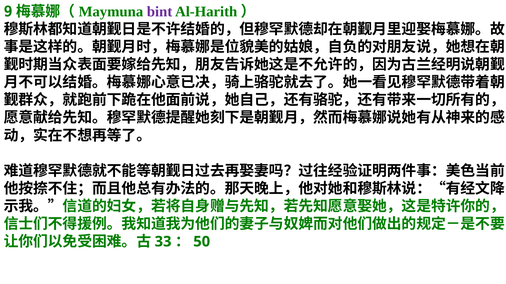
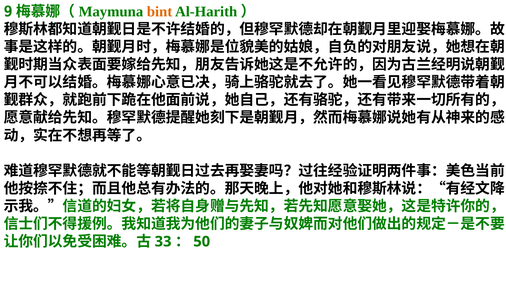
bint colour: purple -> orange
